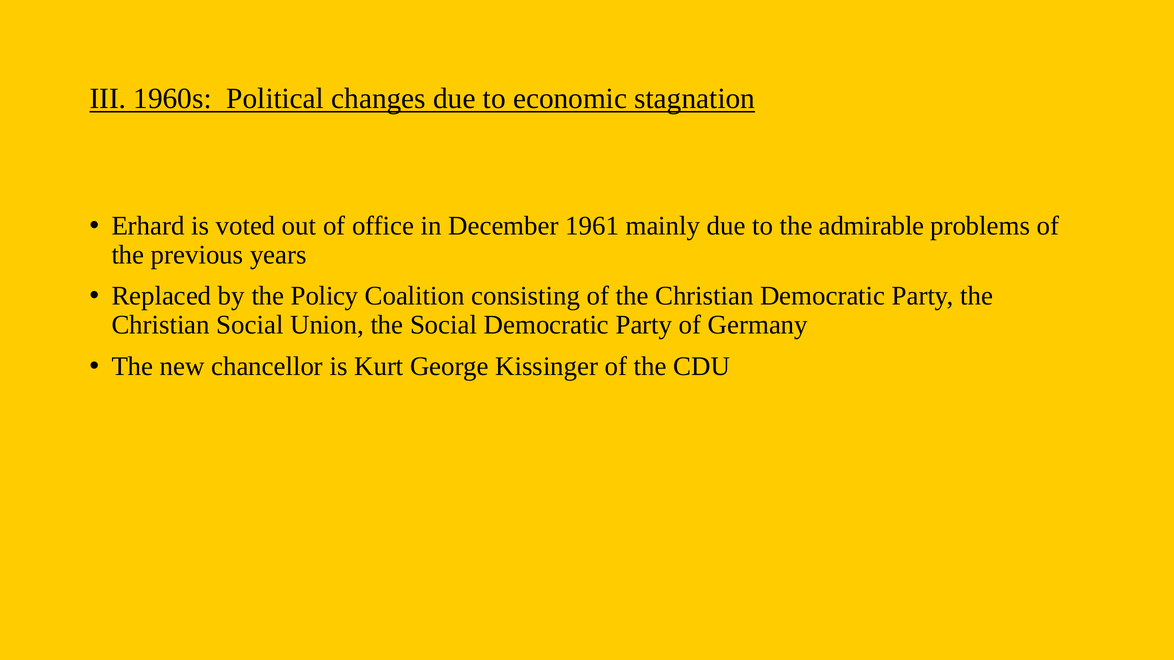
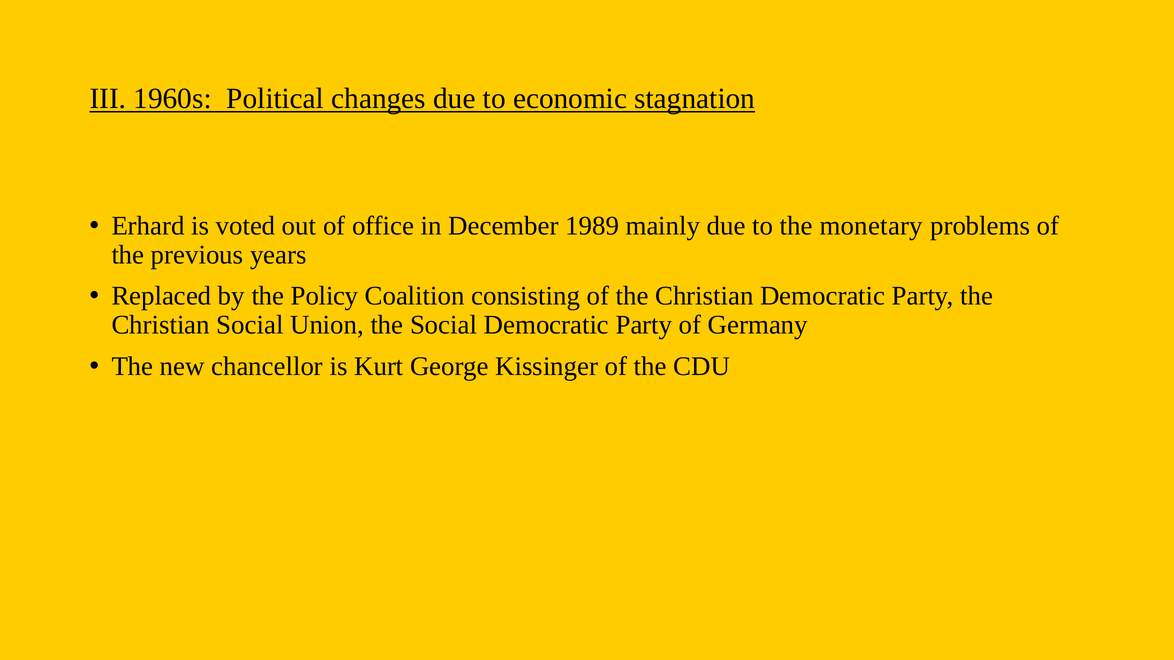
1961: 1961 -> 1989
admirable: admirable -> monetary
